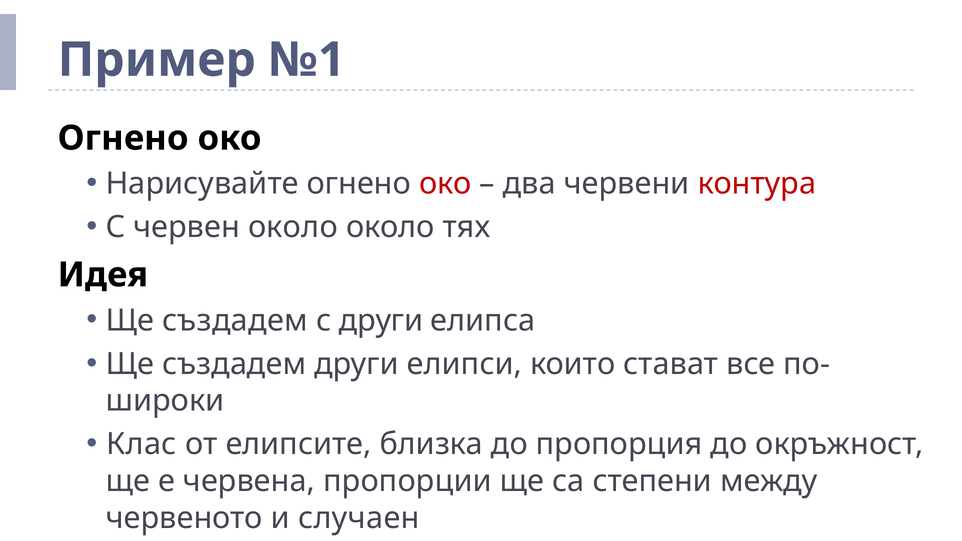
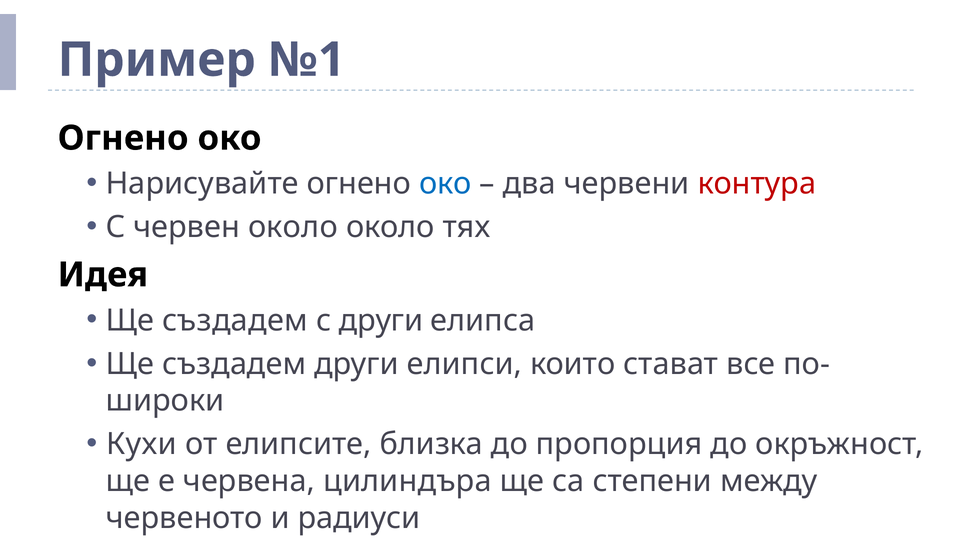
око at (445, 184) colour: red -> blue
Клас: Клас -> Кухи
пропорции: пропорции -> цилиндъра
случаен: случаен -> радиуси
